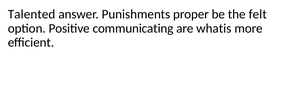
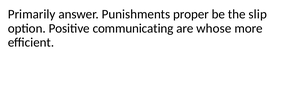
Talented: Talented -> Primarily
felt: felt -> slip
whatis: whatis -> whose
